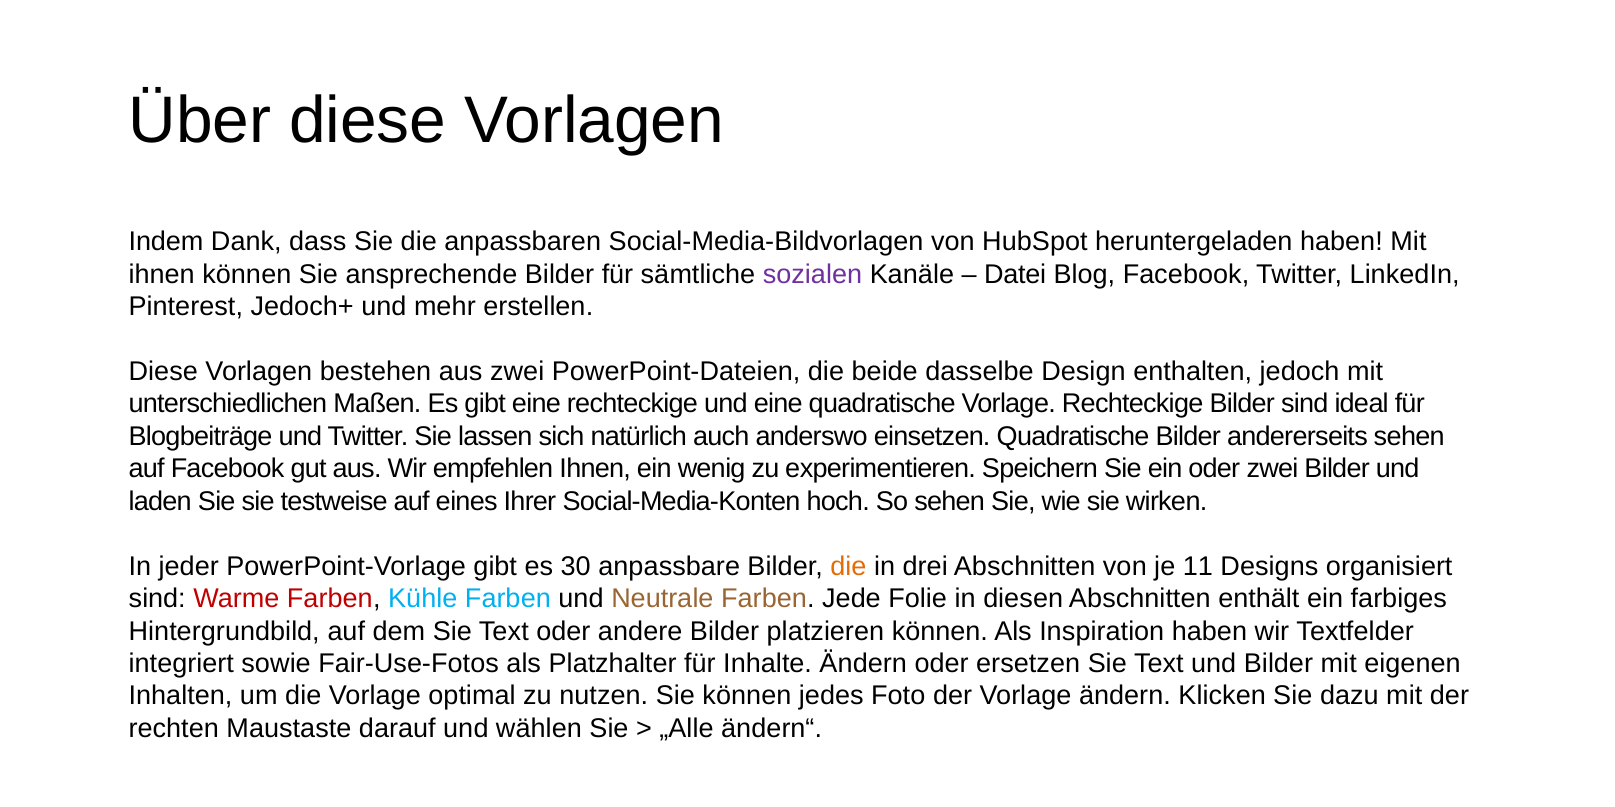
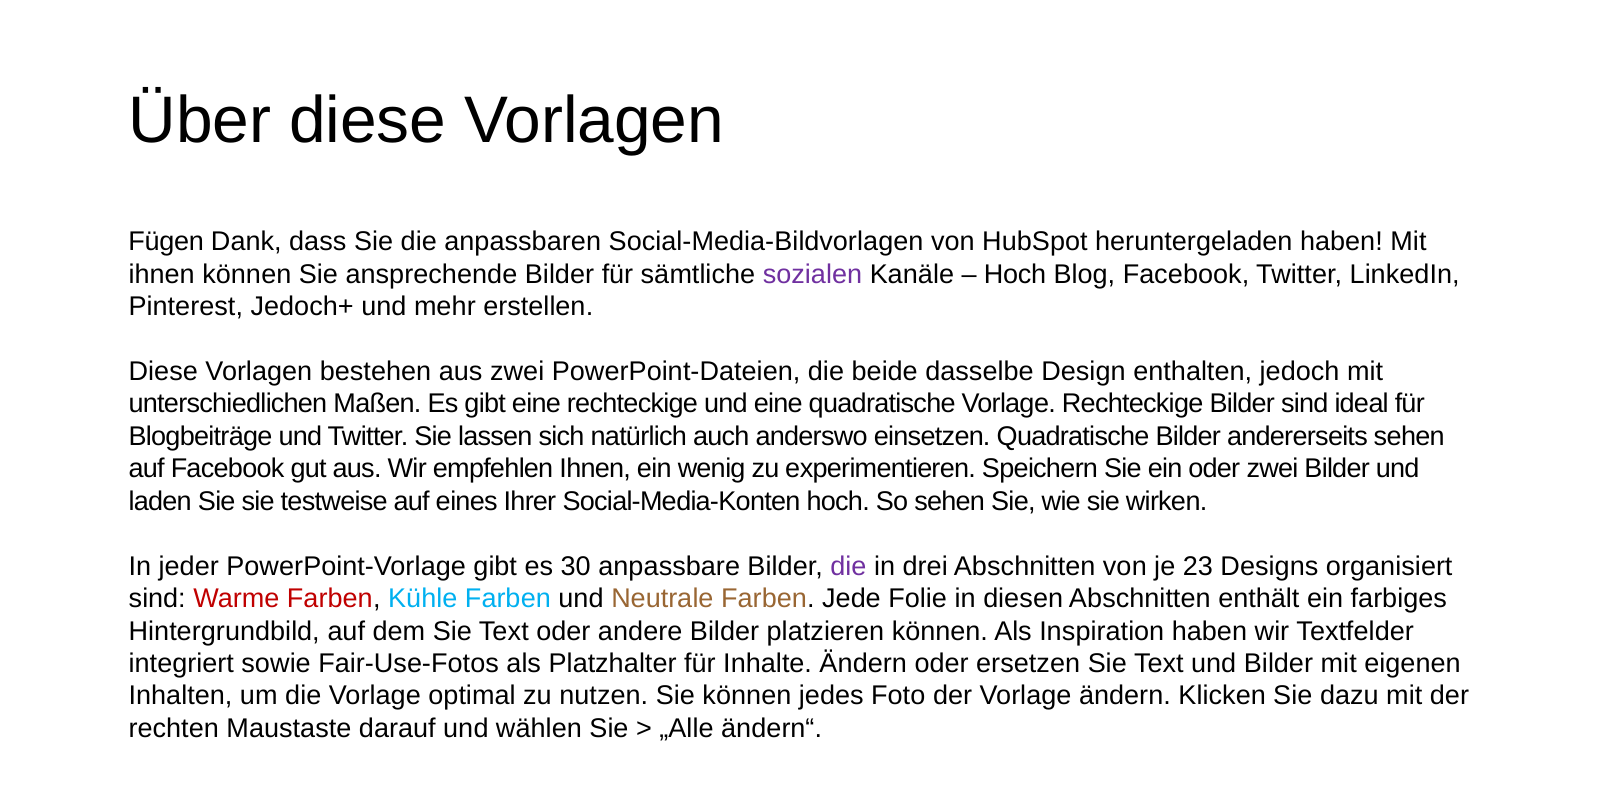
Indem: Indem -> Fügen
Datei at (1015, 274): Datei -> Hoch
die at (848, 567) colour: orange -> purple
11: 11 -> 23
